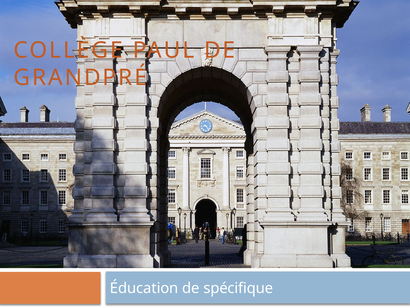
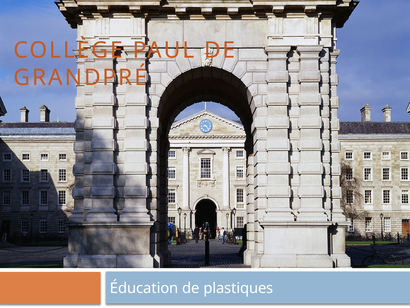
spécifique: spécifique -> plastiques
